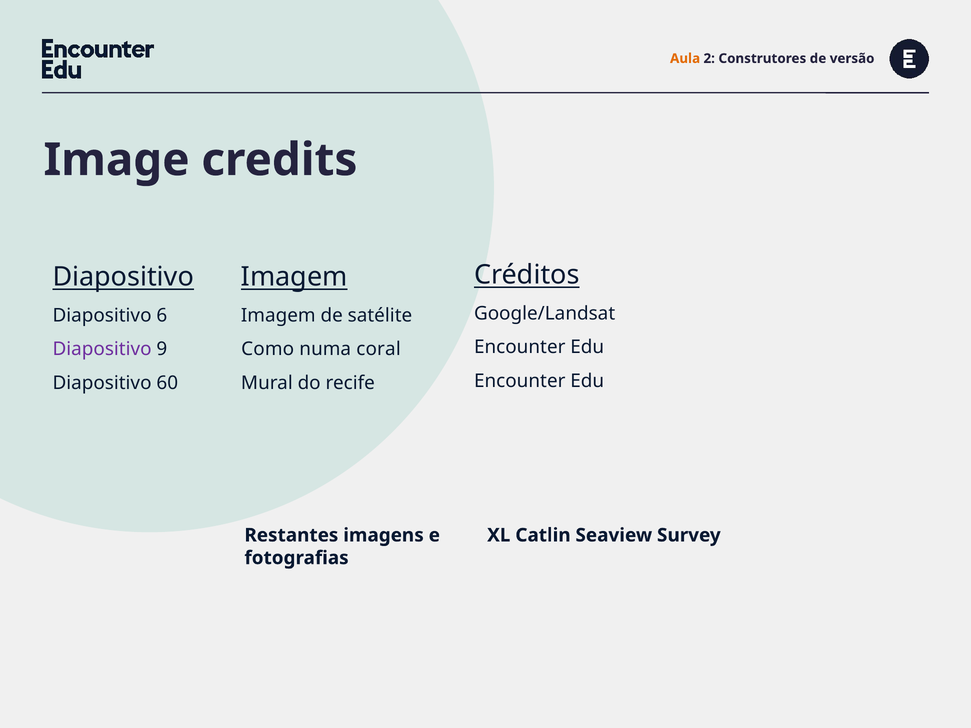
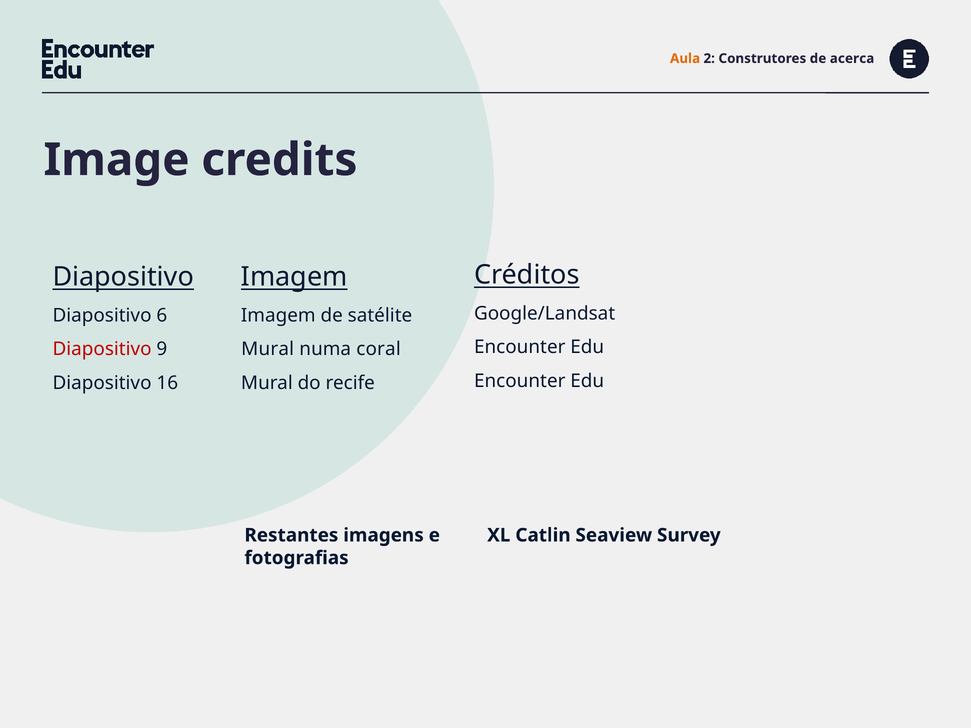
versão: versão -> acerca
Diapositivo at (102, 349) colour: purple -> red
Como at (268, 349): Como -> Mural
60: 60 -> 16
